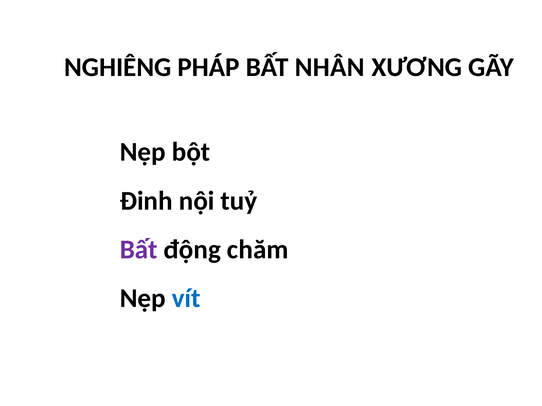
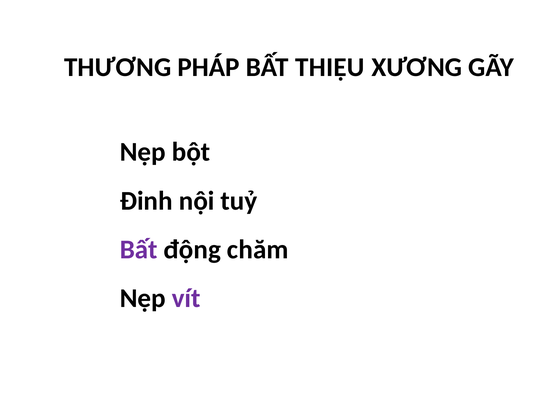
NGHIÊNG: NGHIÊNG -> THƯƠNG
NHÂN: NHÂN -> THIỆU
vít colour: blue -> purple
